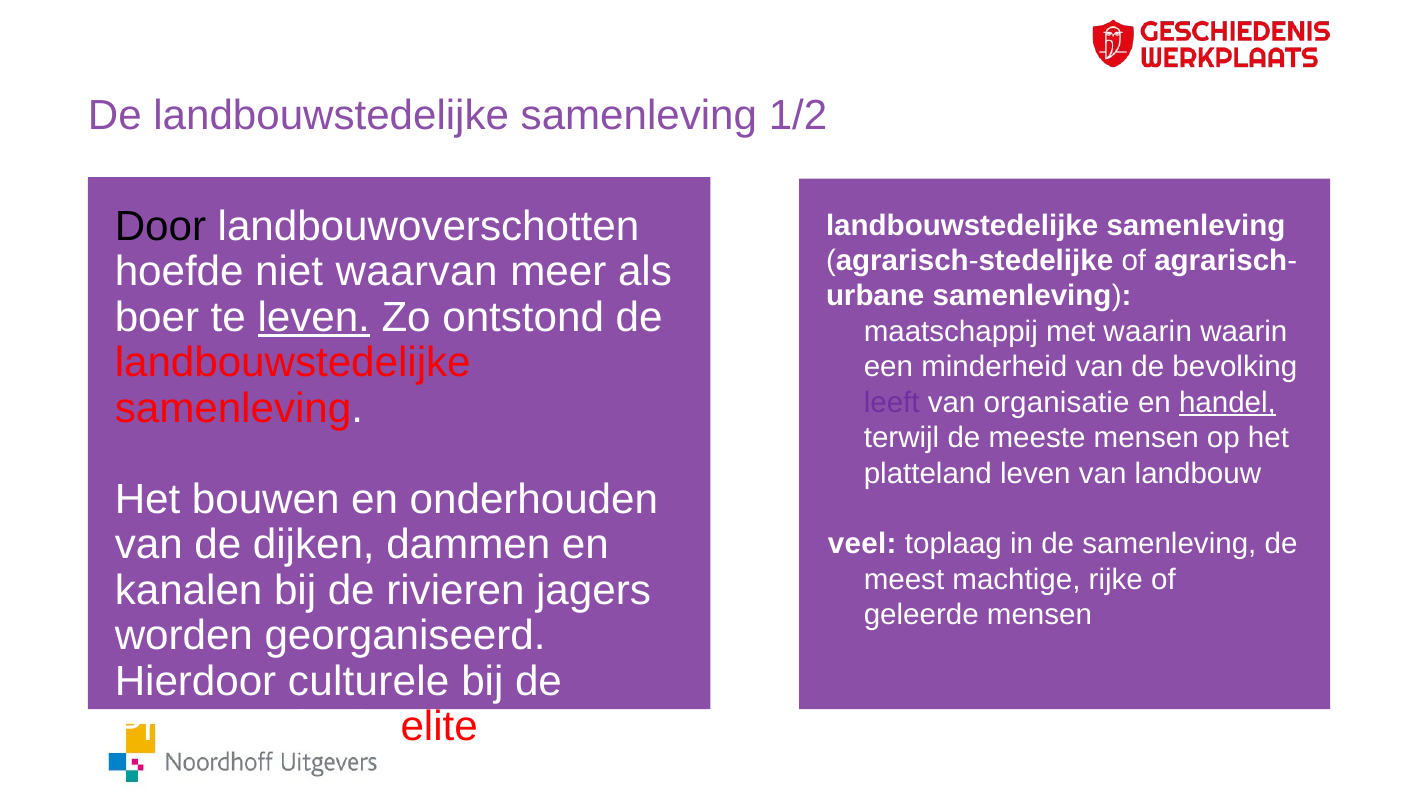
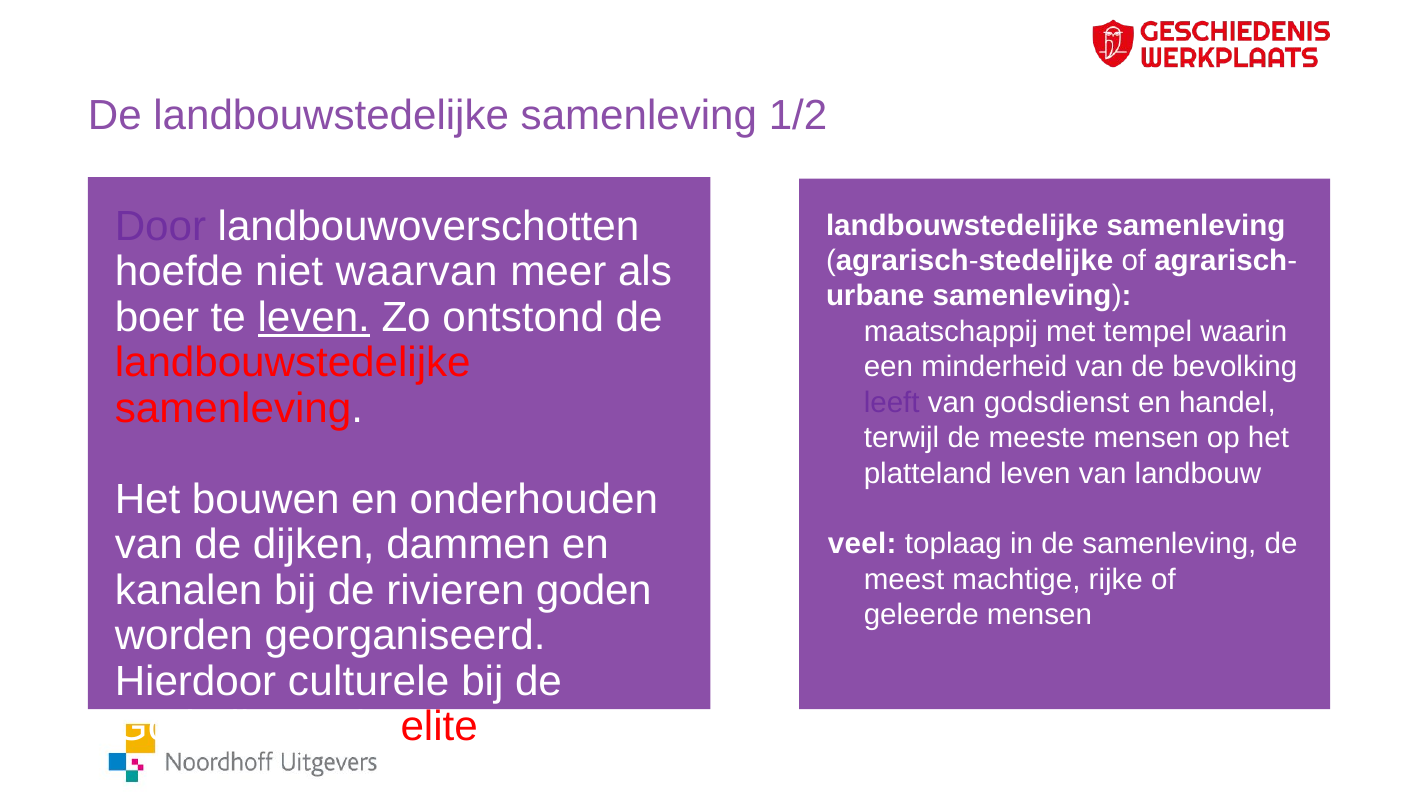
Door colour: black -> purple
met waarin: waarin -> tempel
van organisatie: organisatie -> godsdienst
handel underline: present -> none
jagers: jagers -> goden
Presentatie at (222, 727): Presentatie -> Godsdienst
